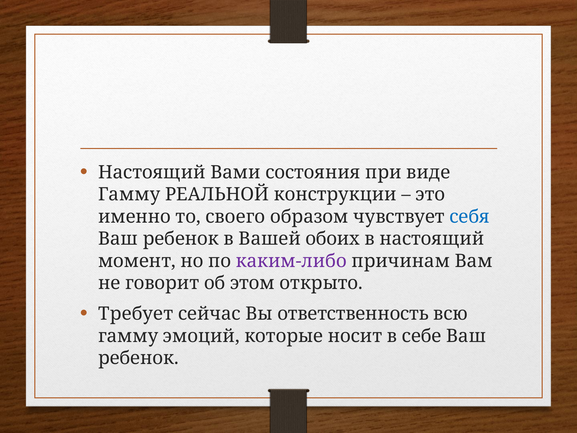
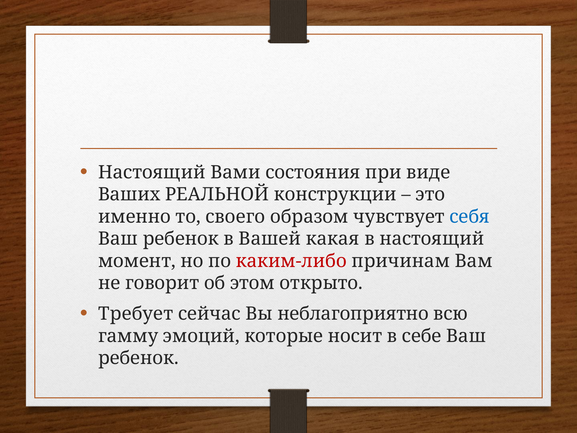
Гамму at (129, 194): Гамму -> Ваших
обоих: обоих -> какая
каким-либо colour: purple -> red
ответственность: ответственность -> неблагоприятно
